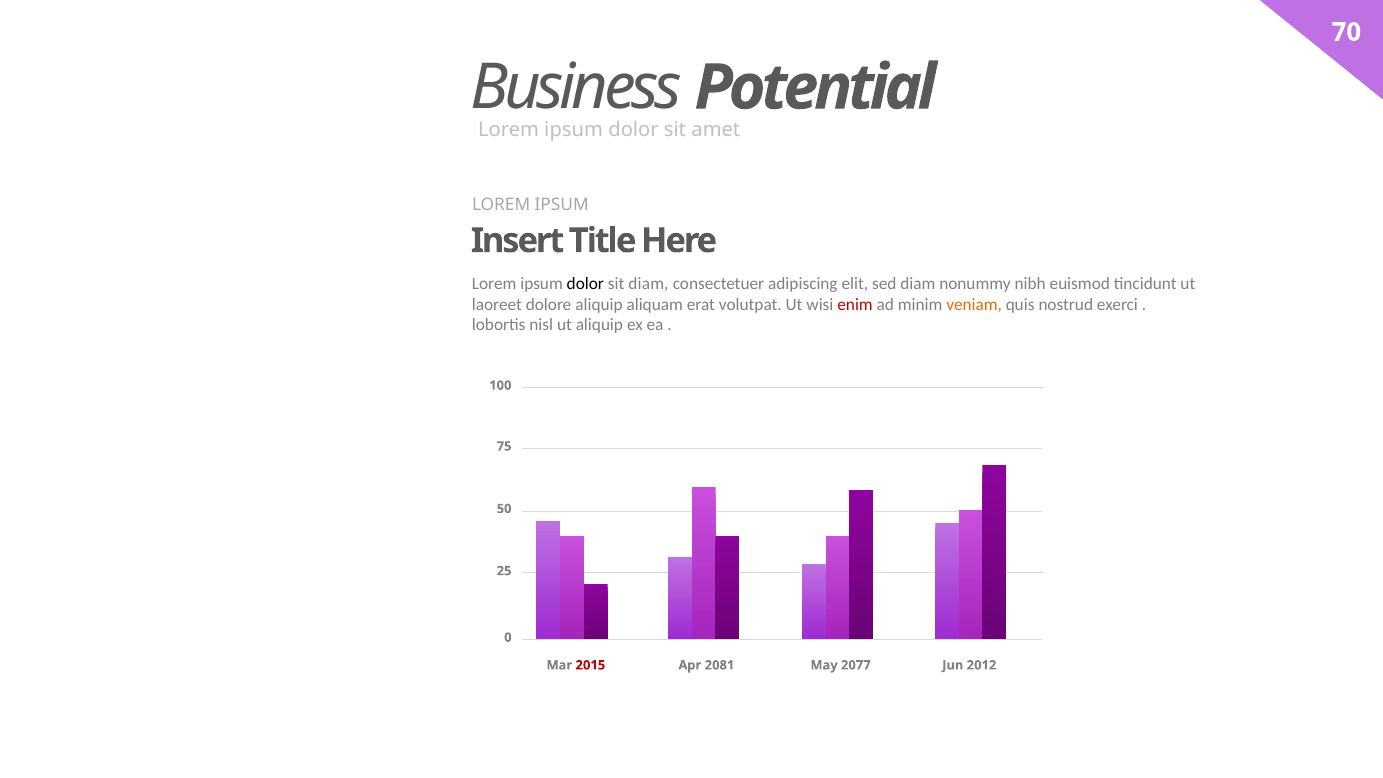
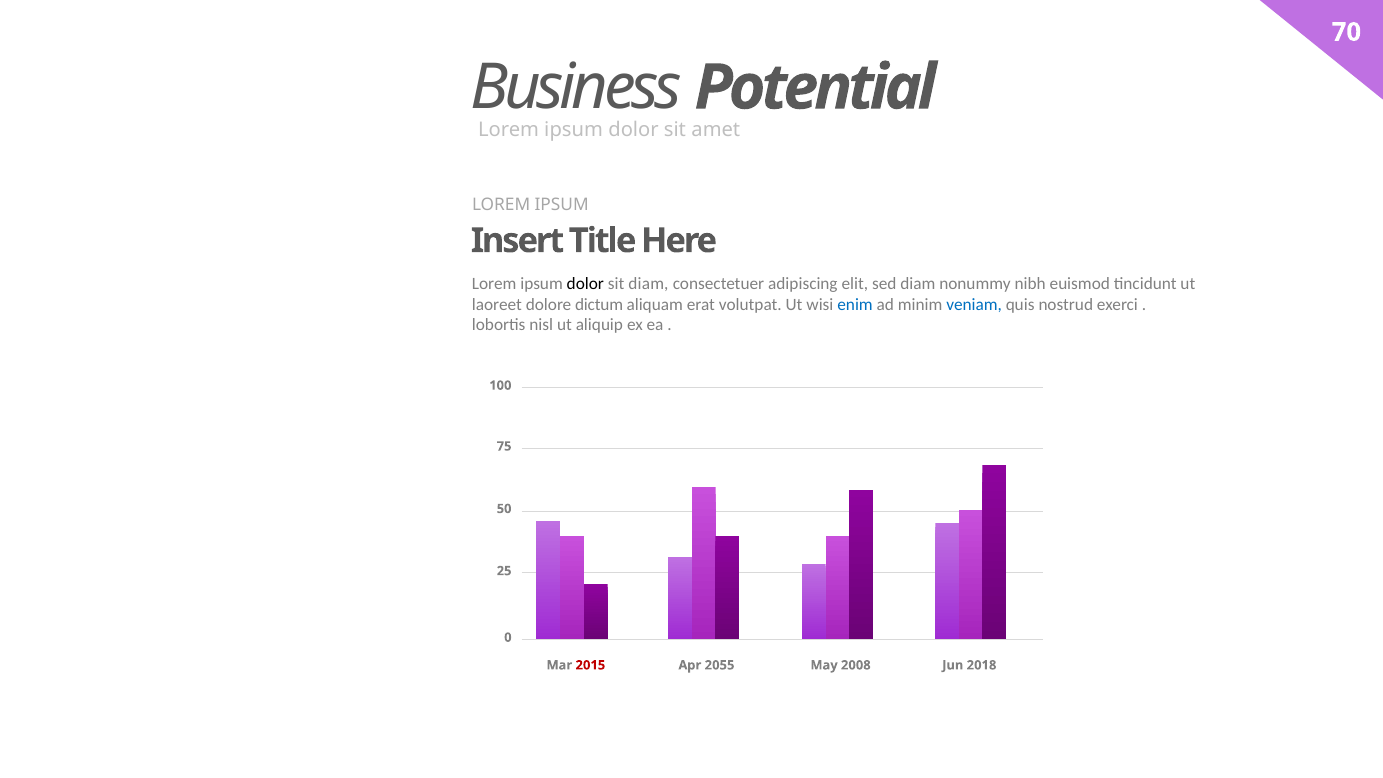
dolore aliquip: aliquip -> dictum
enim colour: red -> blue
veniam colour: orange -> blue
2081: 2081 -> 2055
2077: 2077 -> 2008
2012: 2012 -> 2018
